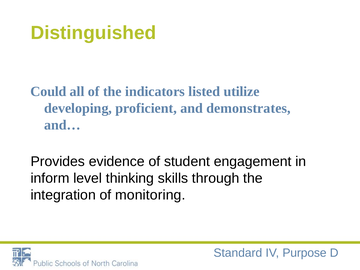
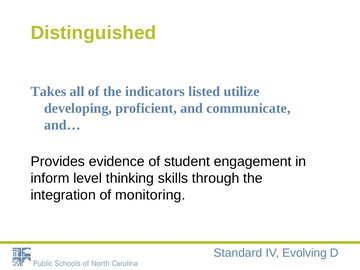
Could: Could -> Takes
demonstrates: demonstrates -> communicate
Purpose: Purpose -> Evolving
